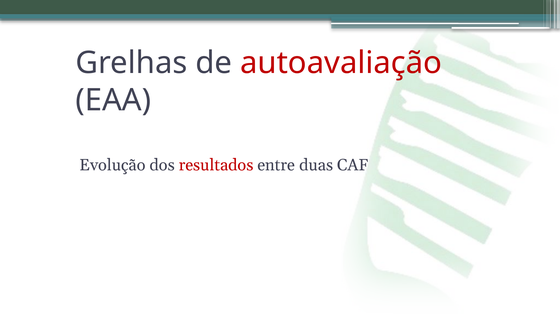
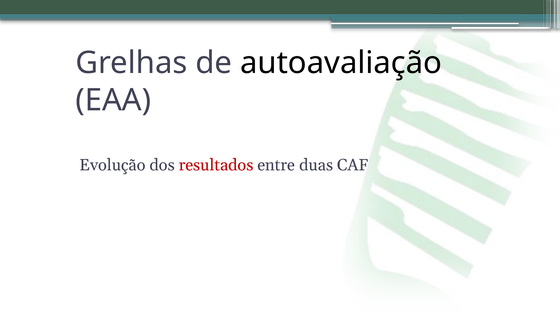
autoavaliação colour: red -> black
